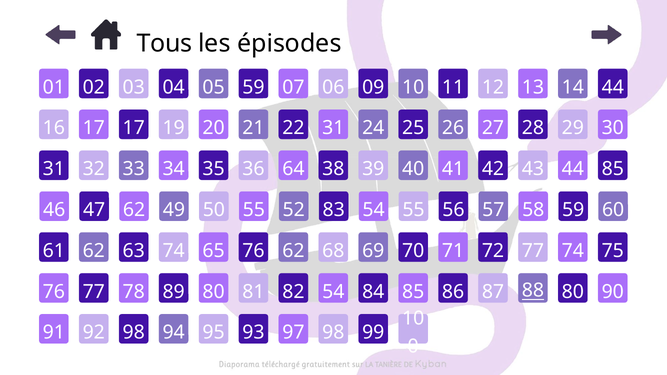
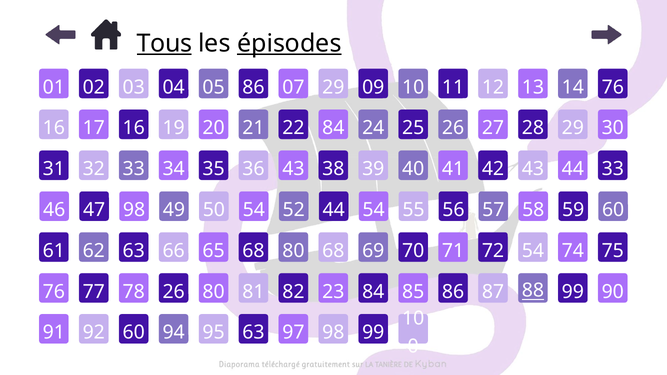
Tous underline: none -> present
épisodes underline: none -> present
01 59: 59 -> 86
07 06: 06 -> 29
14 44: 44 -> 76
17 17: 17 -> 16
22 31: 31 -> 84
31 64: 64 -> 43
44 85: 85 -> 33
47 62: 62 -> 98
50 55: 55 -> 54
52 83: 83 -> 44
63 74: 74 -> 66
65 76: 76 -> 68
61 62: 62 -> 80
72 77: 77 -> 54
78 89: 89 -> 26
82 54: 54 -> 23
88 80: 80 -> 99
92 98: 98 -> 60
95 93: 93 -> 63
